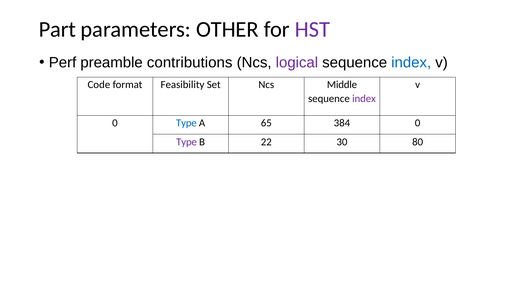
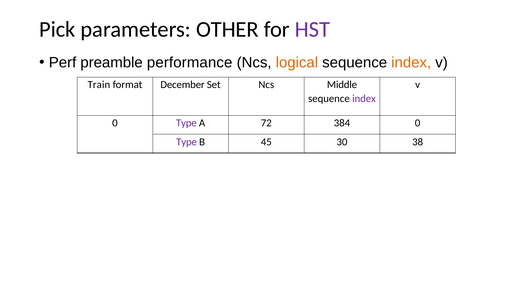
Part: Part -> Pick
contributions: contributions -> performance
logical colour: purple -> orange
index at (411, 63) colour: blue -> orange
Code: Code -> Train
Feasibility: Feasibility -> December
Type at (186, 123) colour: blue -> purple
65: 65 -> 72
22: 22 -> 45
80: 80 -> 38
